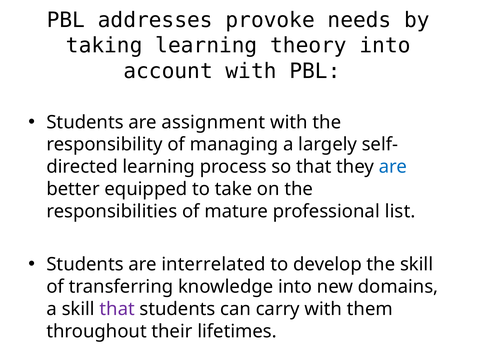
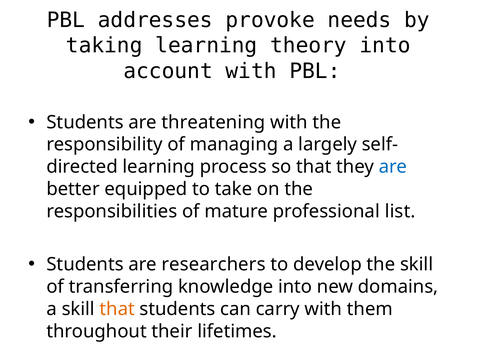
assignment: assignment -> threatening
interrelated: interrelated -> researchers
that at (117, 309) colour: purple -> orange
